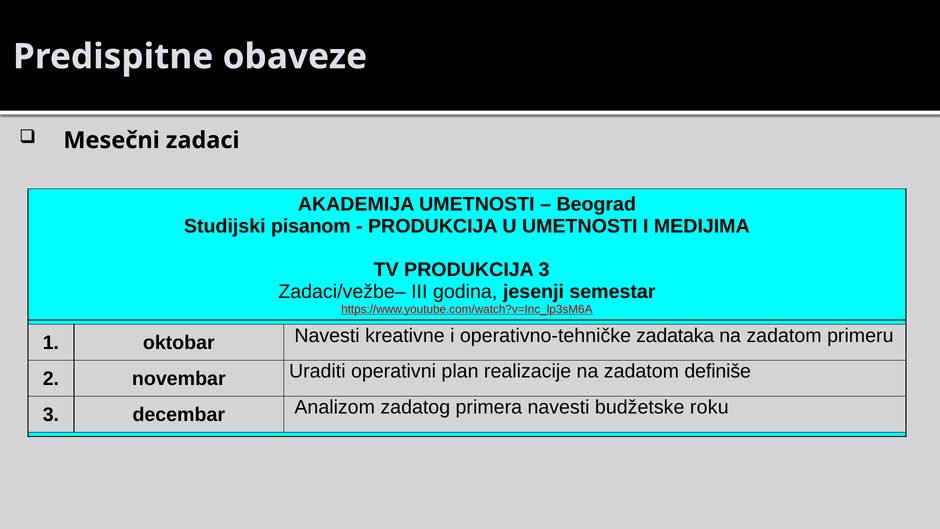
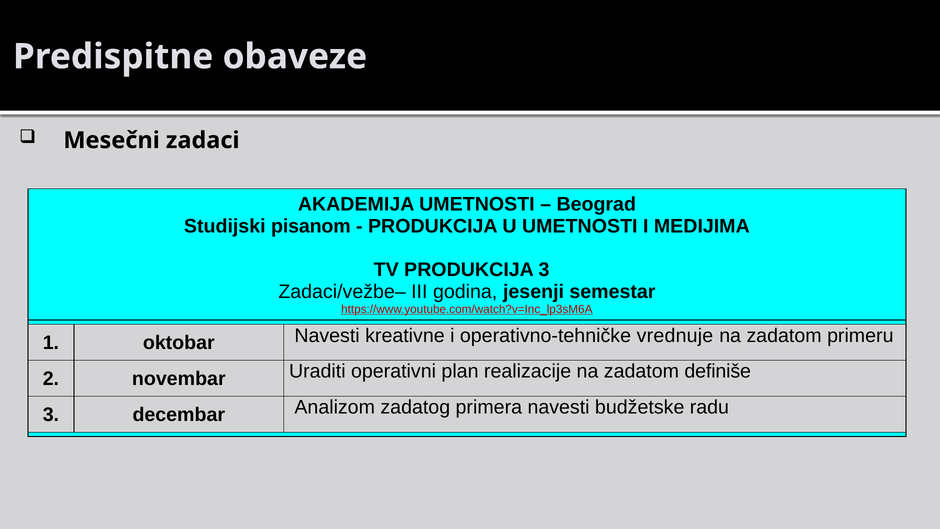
zadataka: zadataka -> vrednuje
roku: roku -> radu
